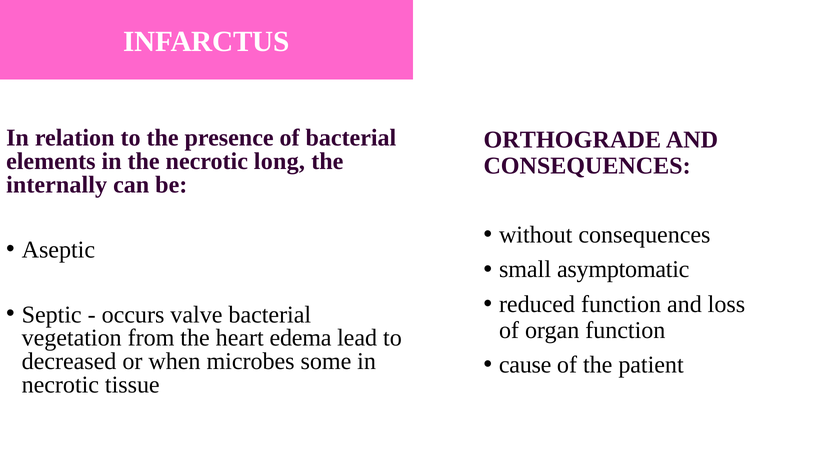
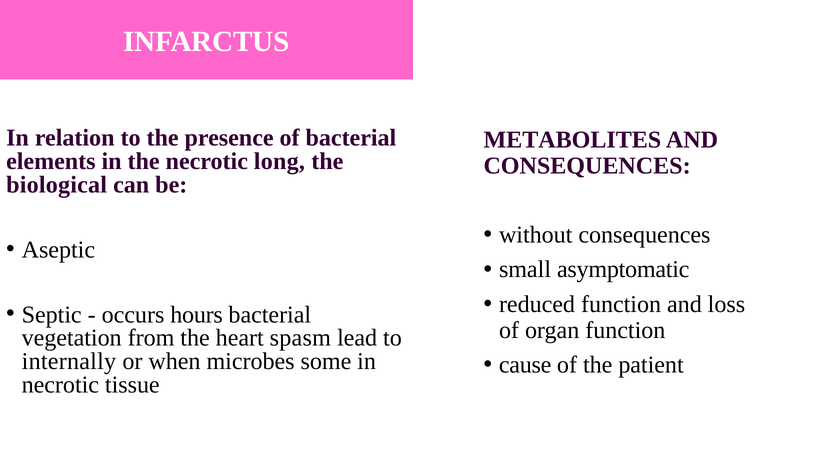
ORTHOGRADE: ORTHOGRADE -> METABOLITES
internally: internally -> biological
valve: valve -> hours
edema: edema -> spasm
decreased: decreased -> internally
